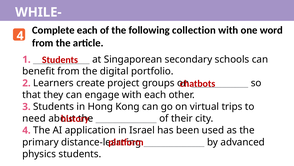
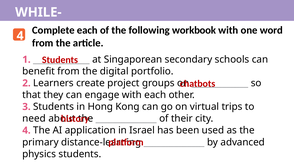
collection: collection -> workbook
